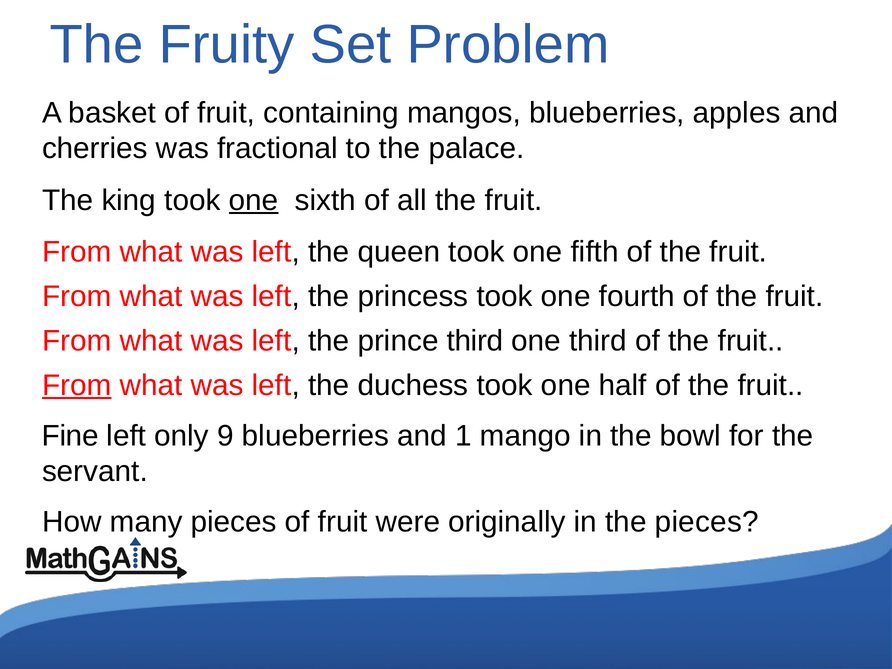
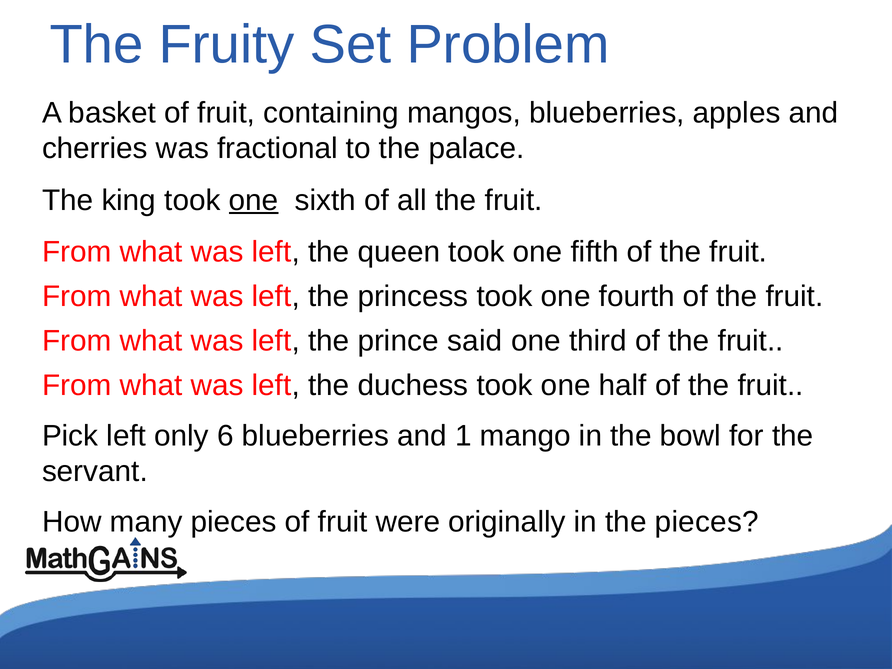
prince third: third -> said
From at (77, 385) underline: present -> none
Fine: Fine -> Pick
9: 9 -> 6
